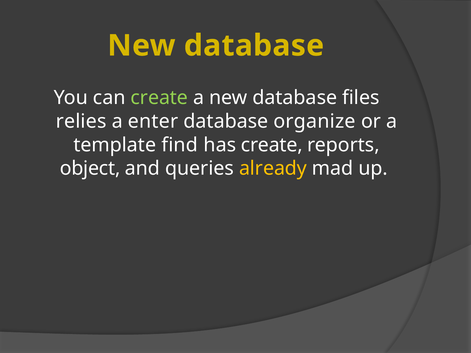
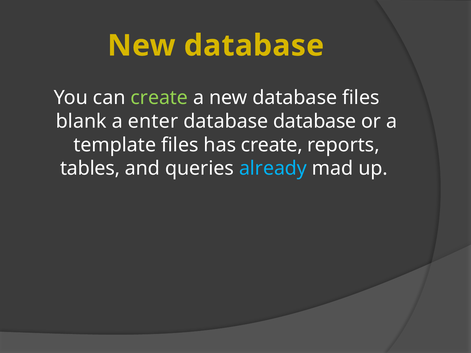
relies: relies -> blank
database organize: organize -> database
template find: find -> files
object: object -> tables
already colour: yellow -> light blue
